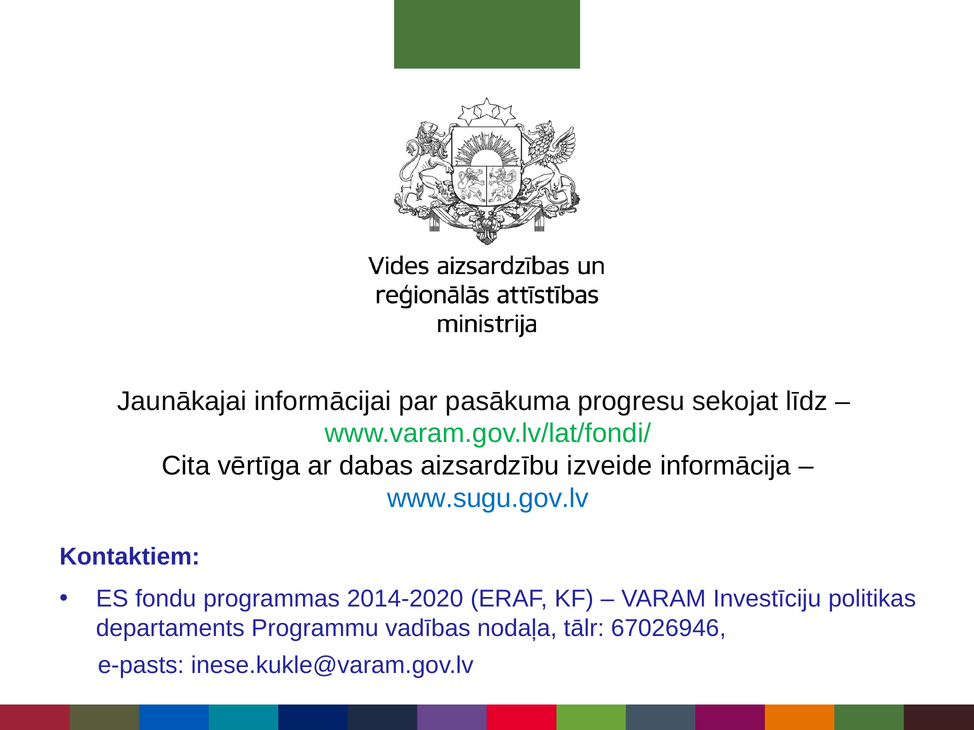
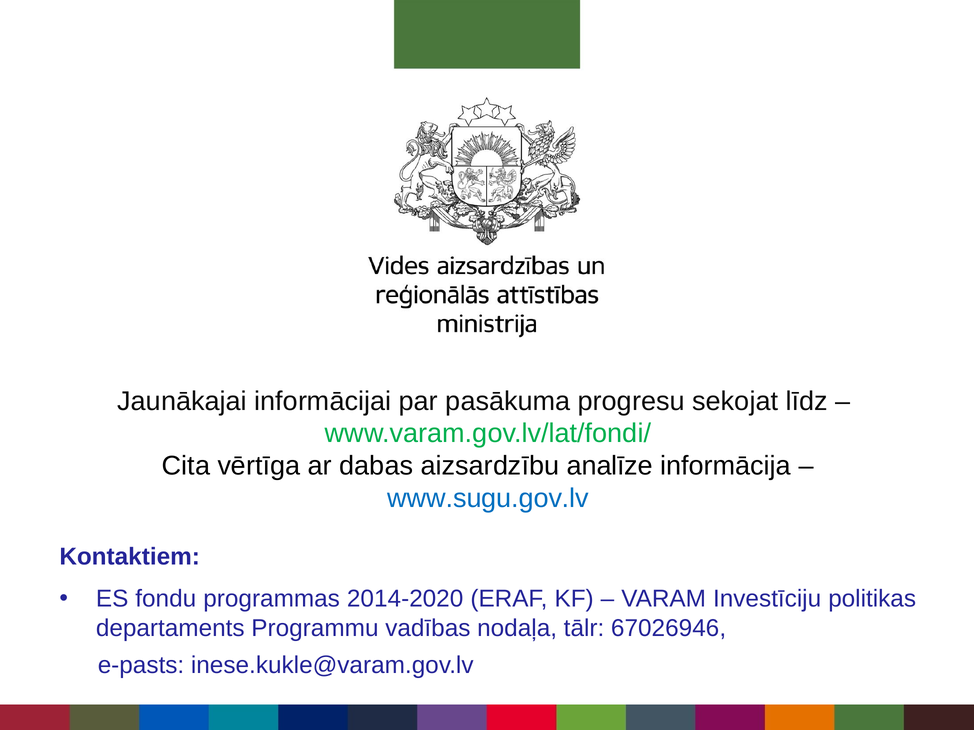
izveide: izveide -> analīze
